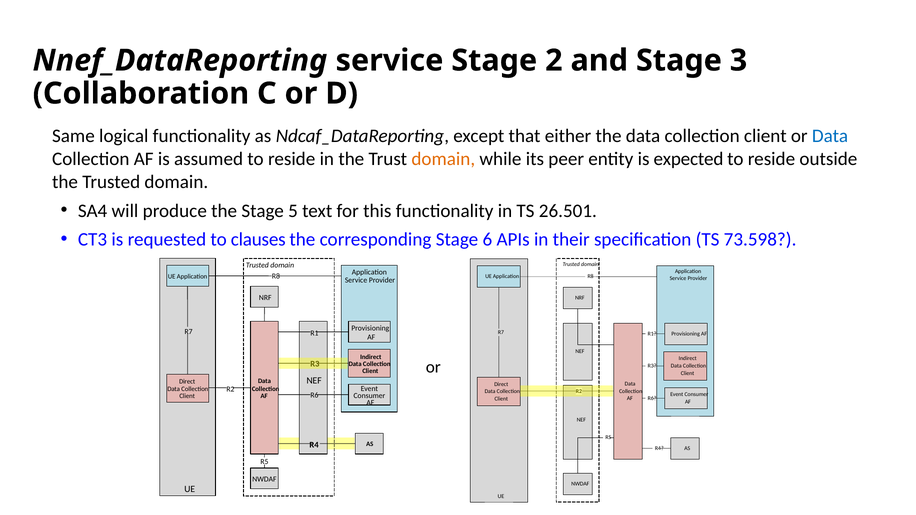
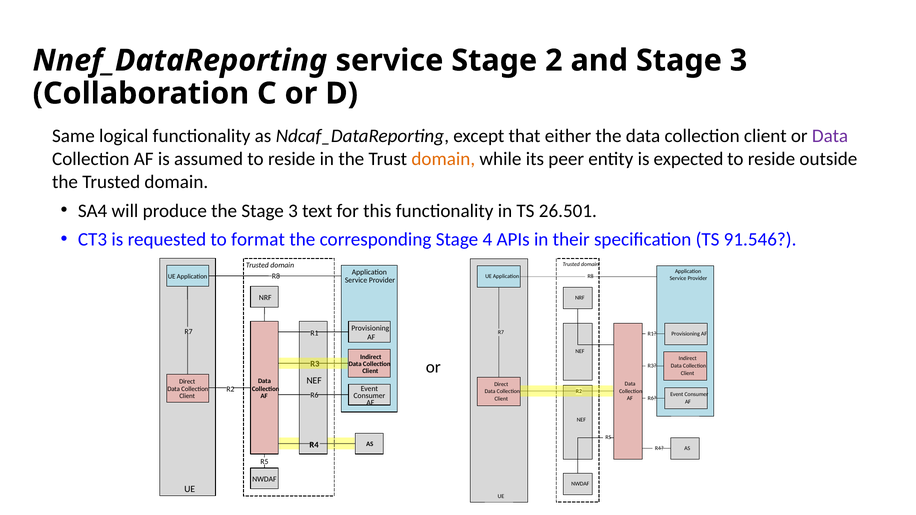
Data at (830, 136) colour: blue -> purple
the Stage 5: 5 -> 3
clauses: clauses -> format
6: 6 -> 4
73.598: 73.598 -> 91.546
